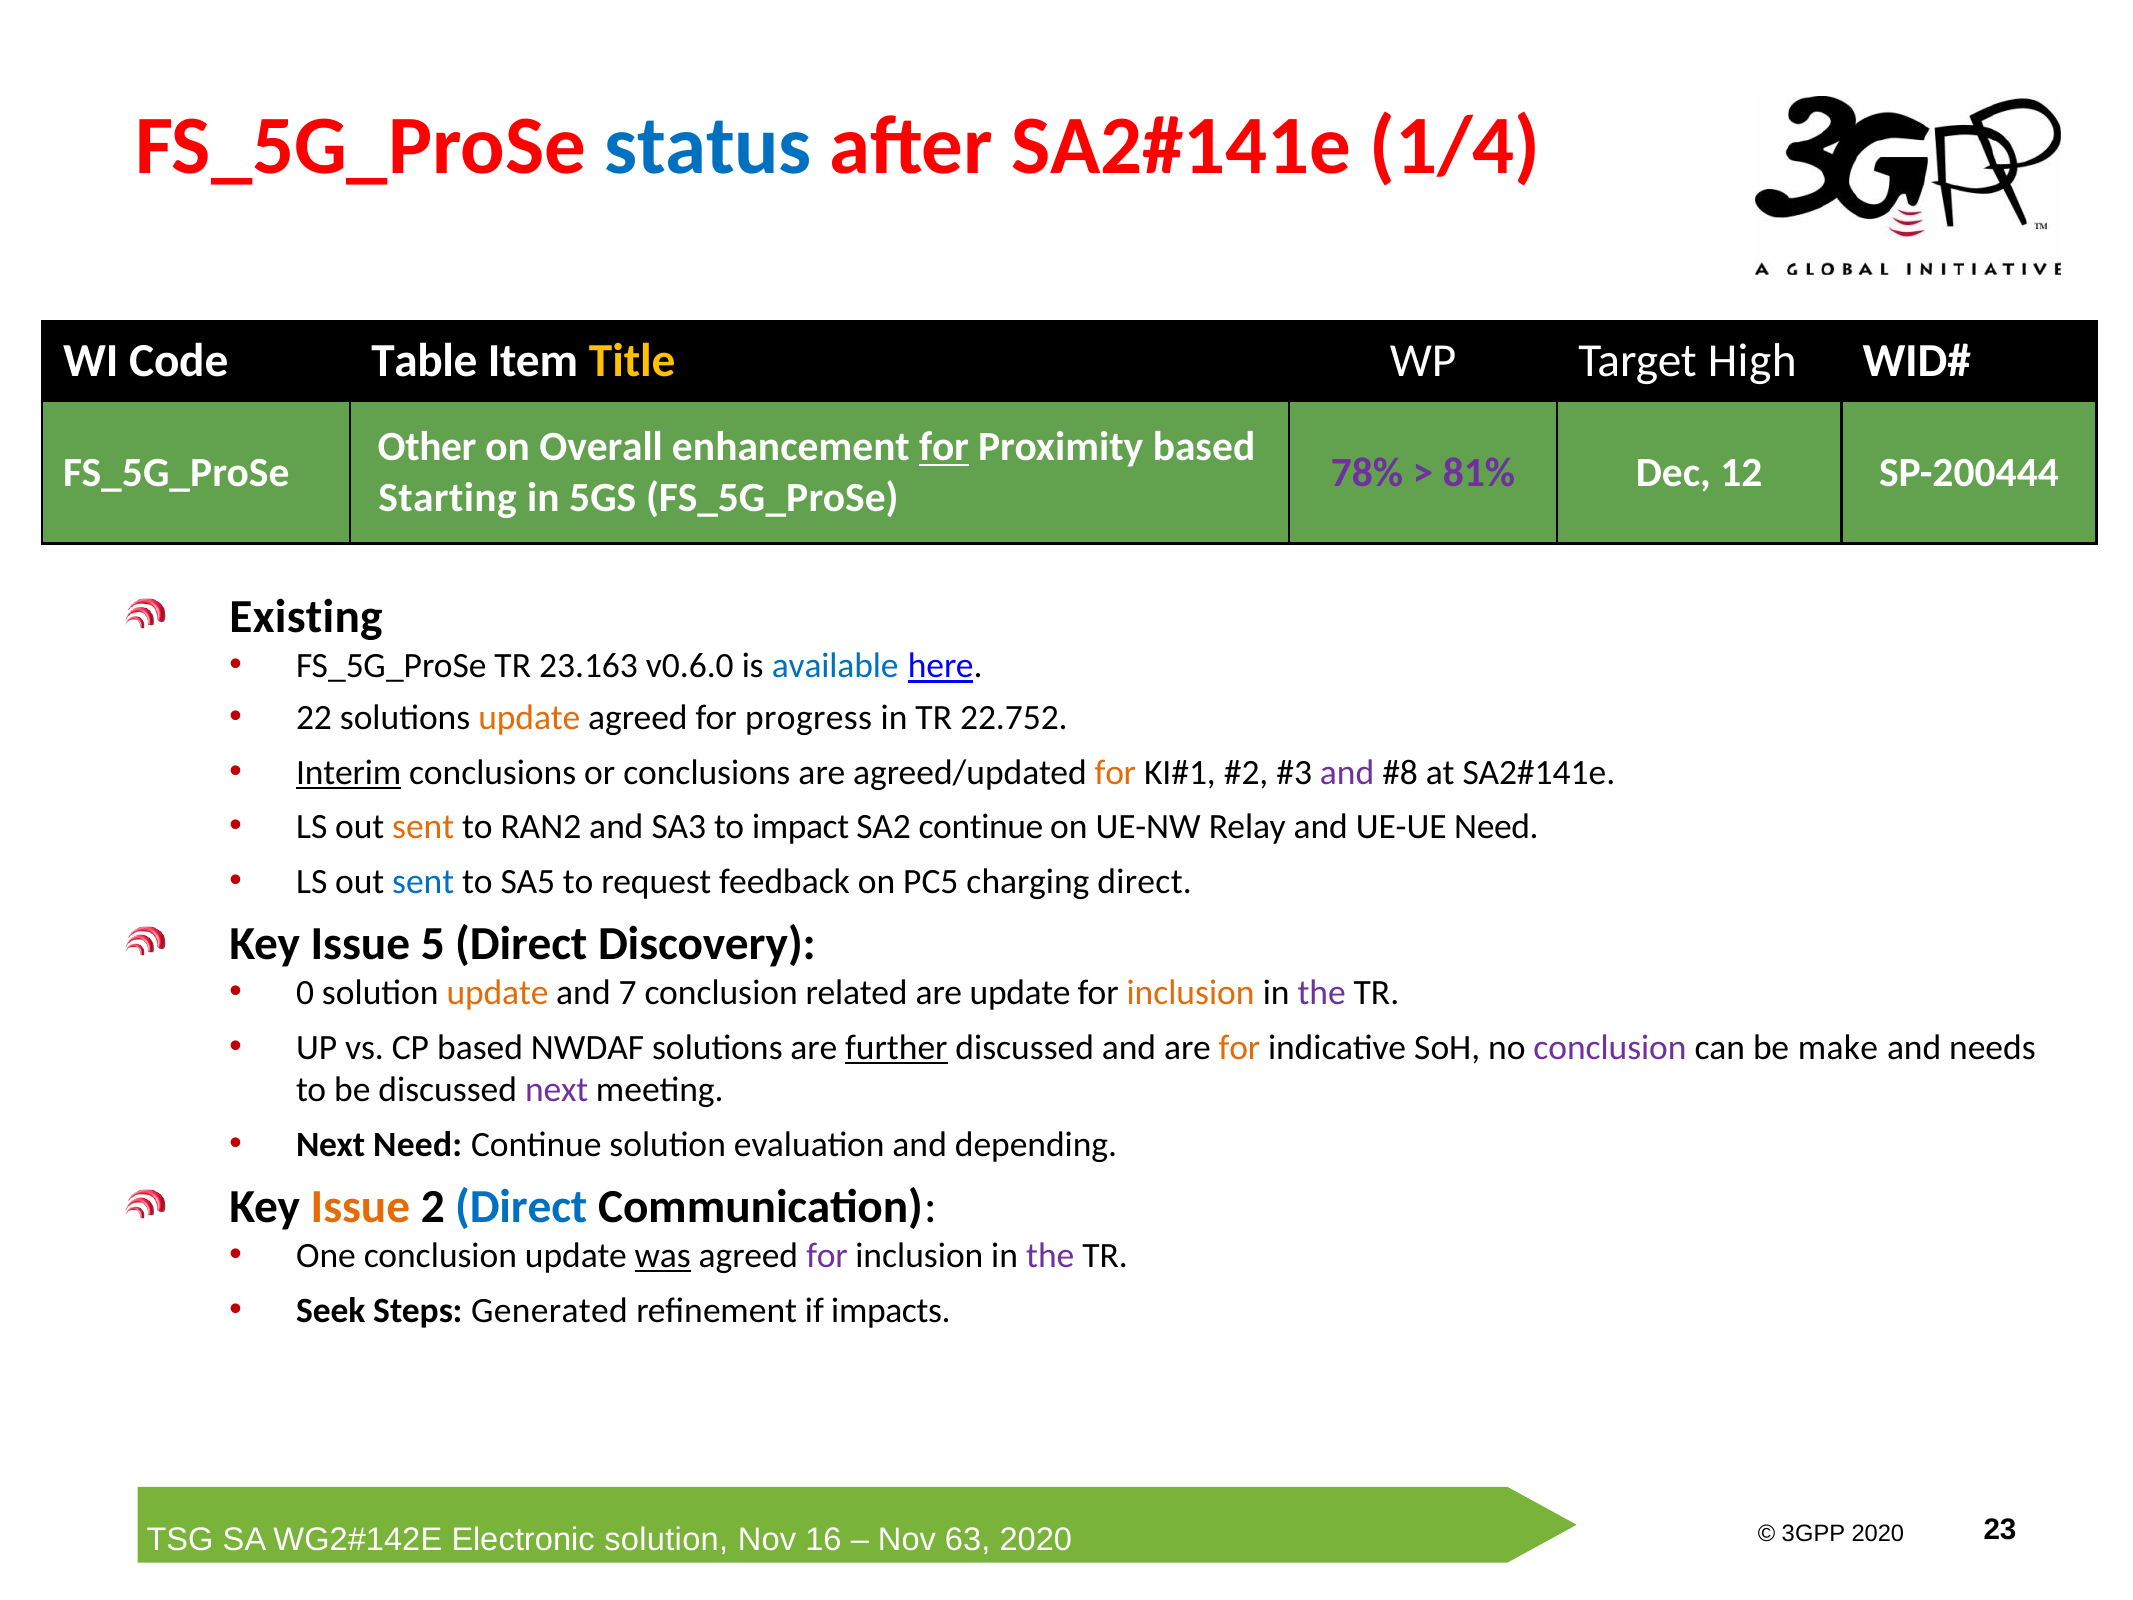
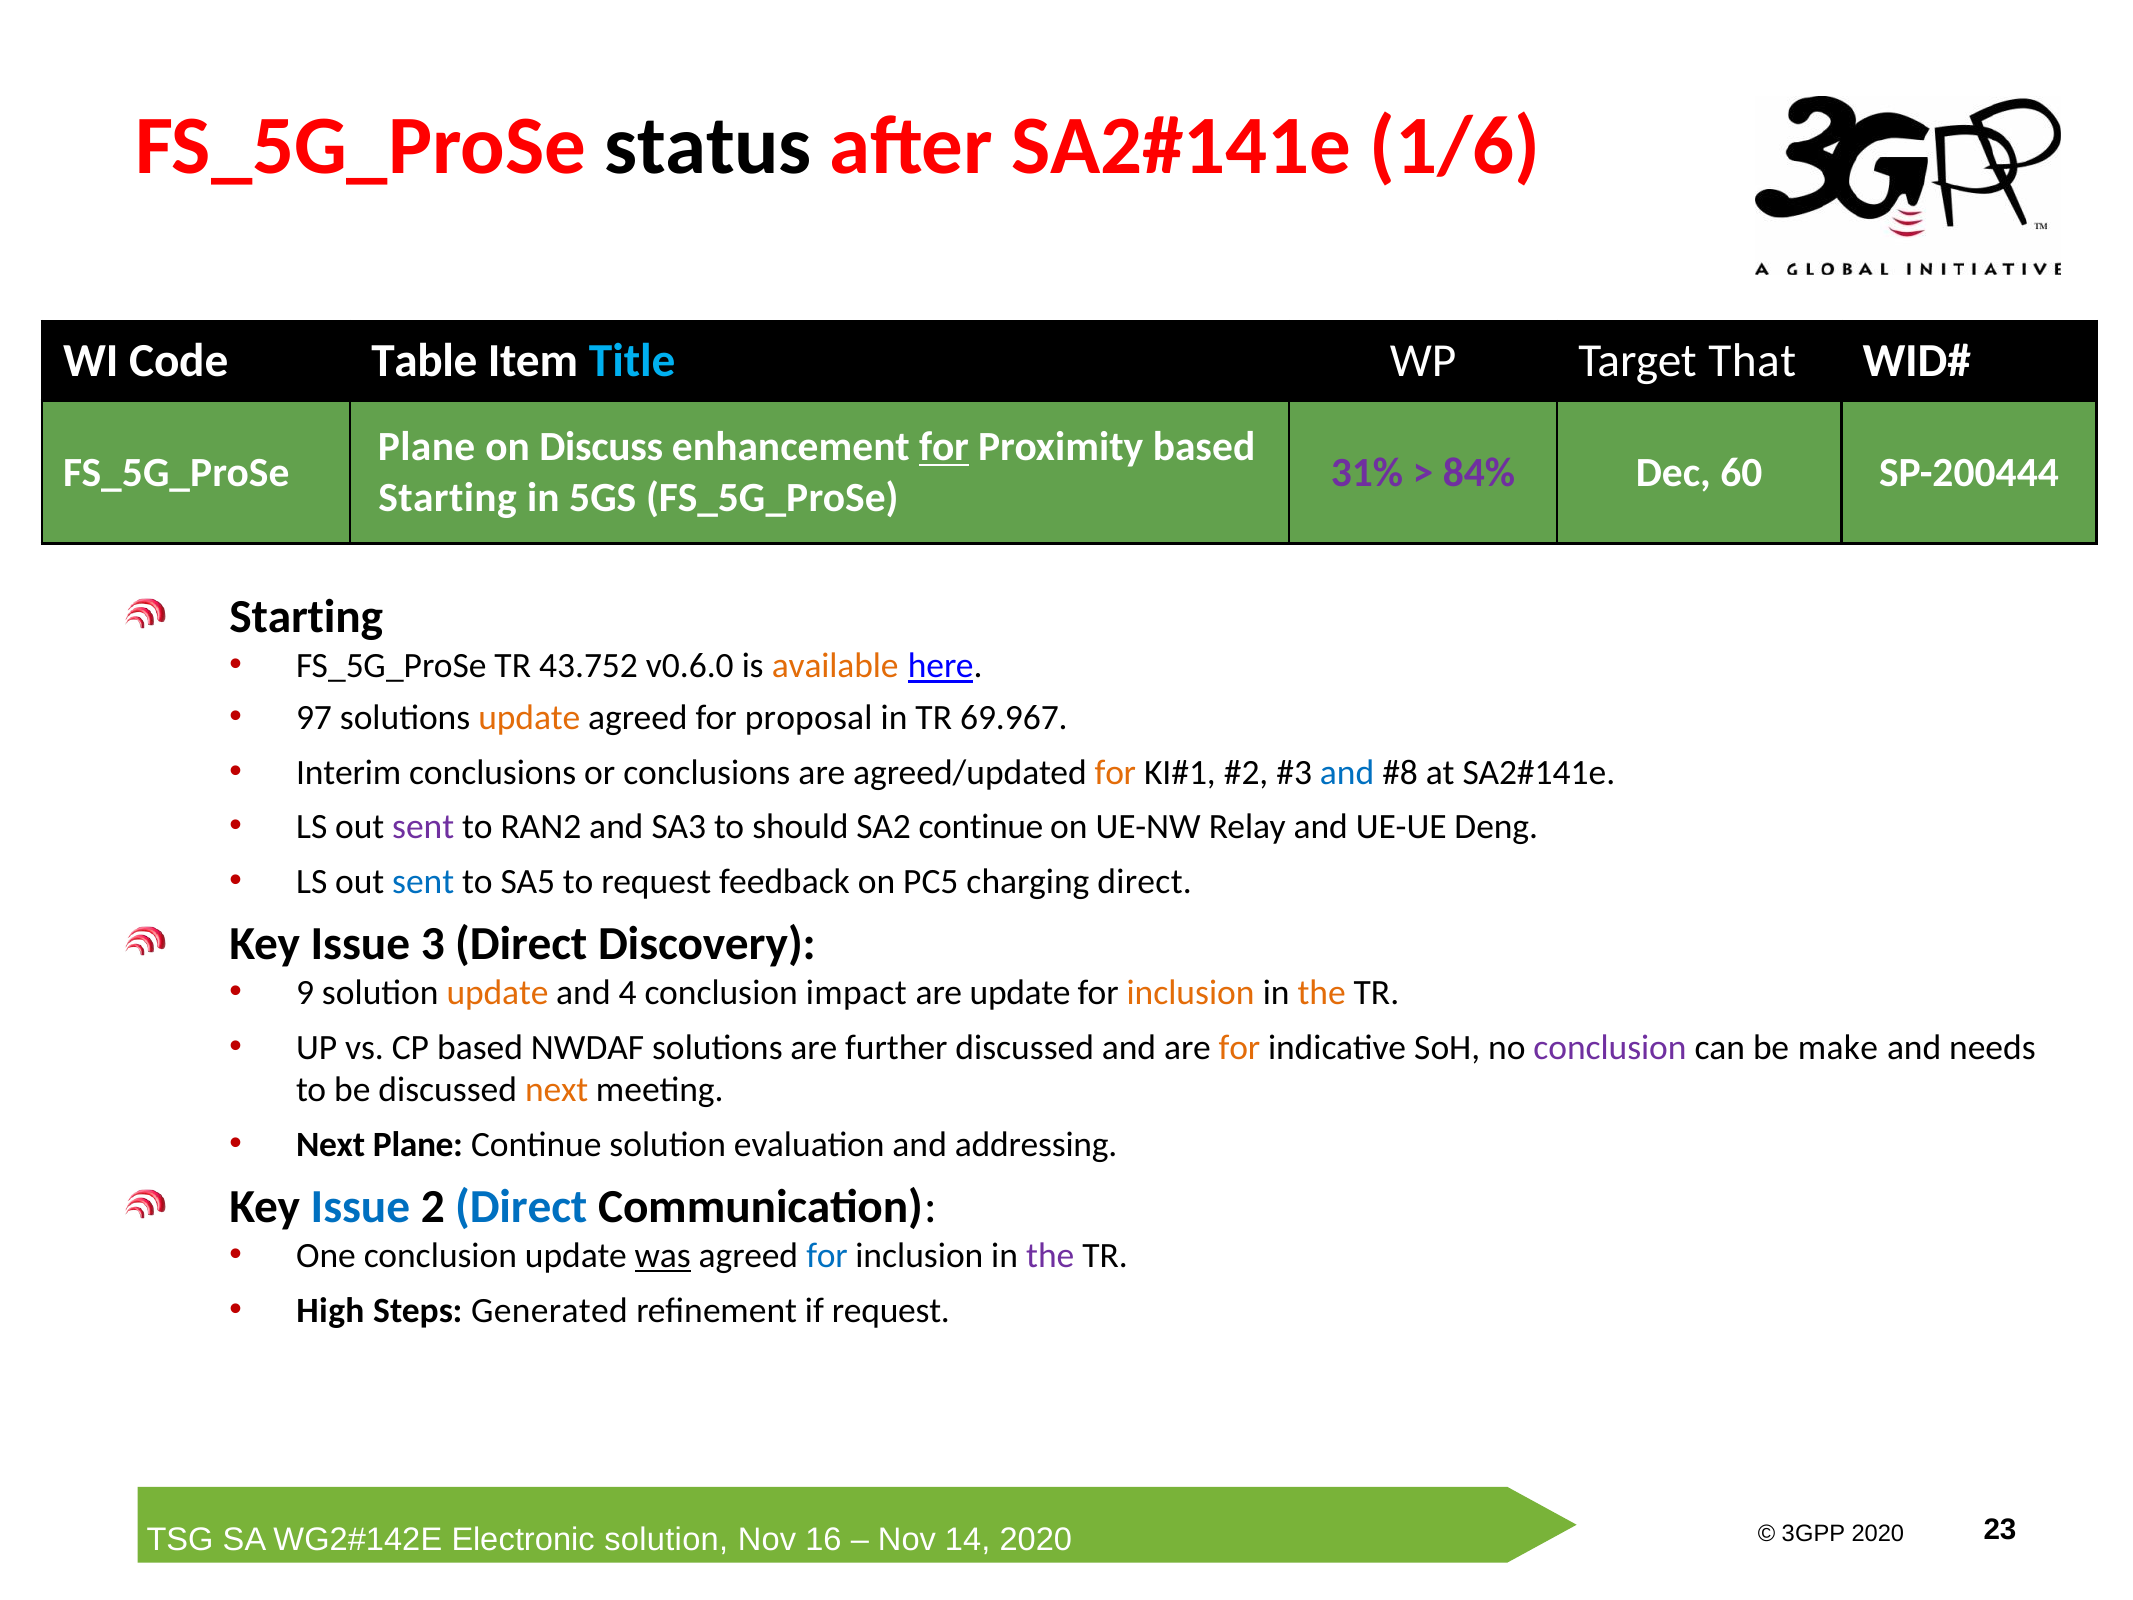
status colour: blue -> black
1/4: 1/4 -> 1/6
Title colour: yellow -> light blue
High: High -> That
Other at (427, 447): Other -> Plane
Overall: Overall -> Discuss
78%: 78% -> 31%
81%: 81% -> 84%
12: 12 -> 60
Existing at (306, 617): Existing -> Starting
23.163: 23.163 -> 43.752
available colour: blue -> orange
22: 22 -> 97
progress: progress -> proposal
22.752: 22.752 -> 69.967
Interim underline: present -> none
and at (1347, 772) colour: purple -> blue
sent at (423, 827) colour: orange -> purple
impact: impact -> should
UE-UE Need: Need -> Deng
5: 5 -> 3
0: 0 -> 9
7: 7 -> 4
related: related -> impact
the at (1322, 993) colour: purple -> orange
further underline: present -> none
next at (557, 1090) colour: purple -> orange
Next Need: Need -> Plane
depending: depending -> addressing
Issue at (360, 1207) colour: orange -> blue
for at (827, 1256) colour: purple -> blue
Seek: Seek -> High
if impacts: impacts -> request
63: 63 -> 14
